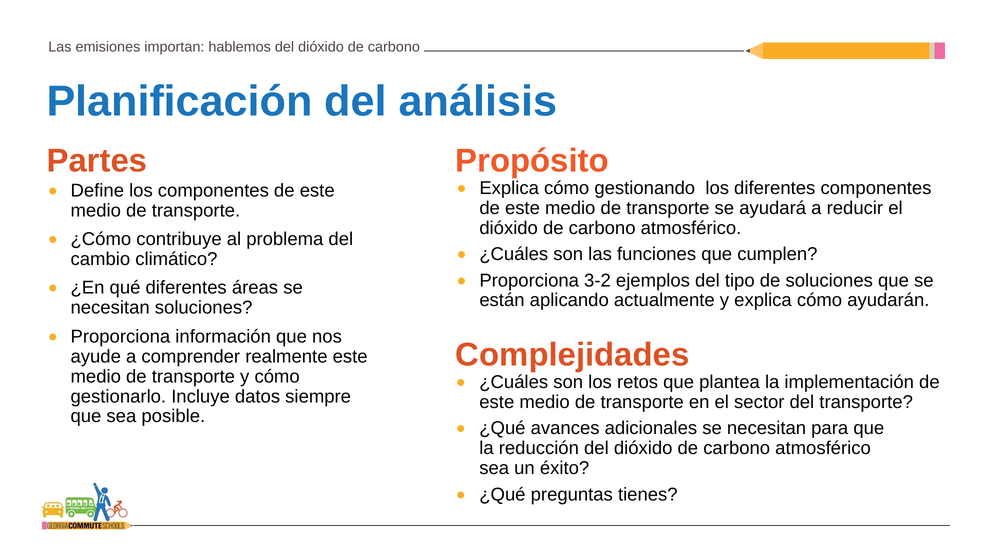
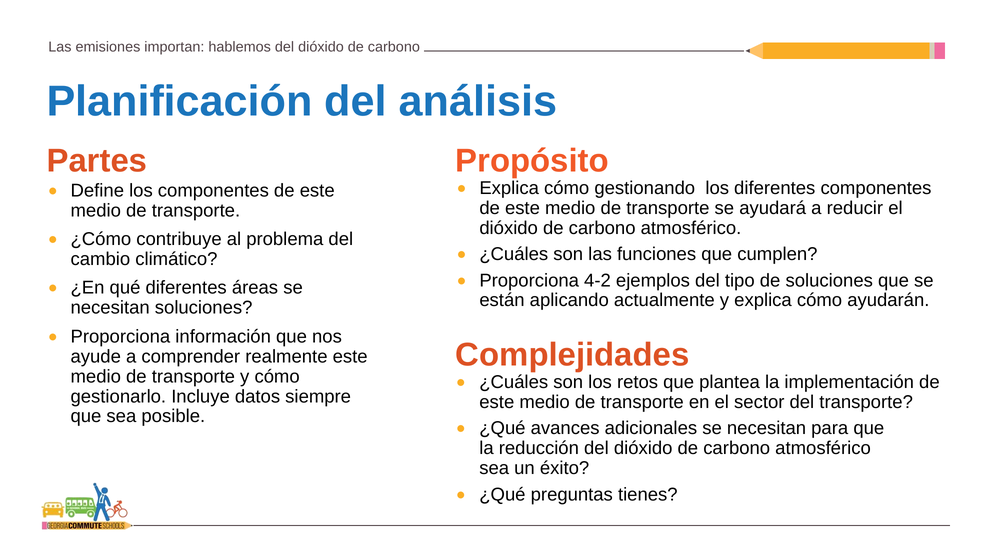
3-2: 3-2 -> 4-2
